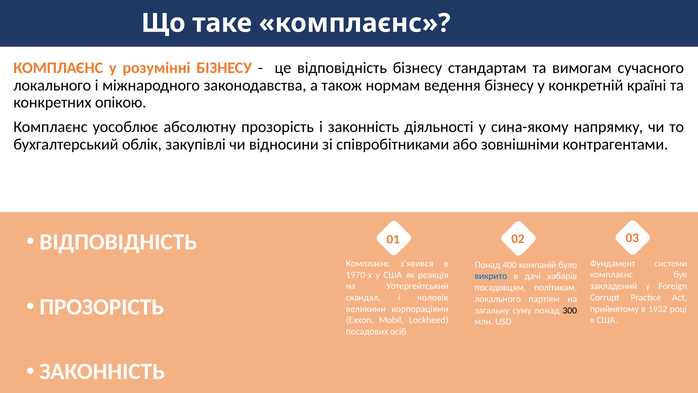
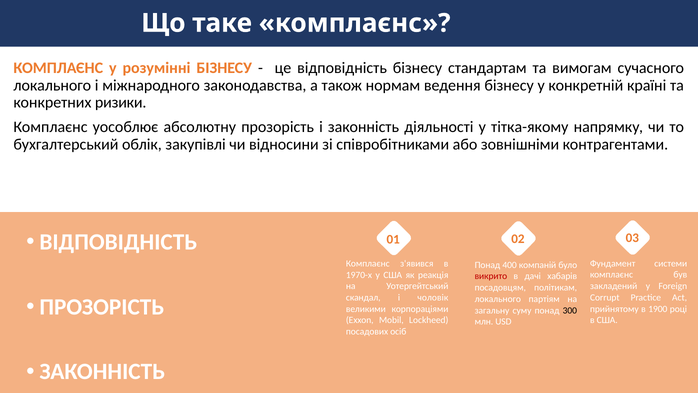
опікою: опікою -> ризики
сина-якому: сина-якому -> тітка-якому
викрито colour: blue -> red
1932: 1932 -> 1900
